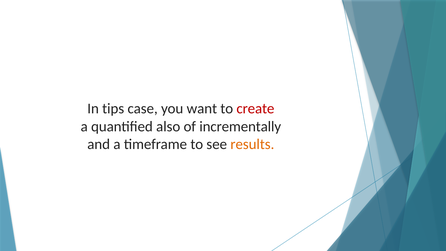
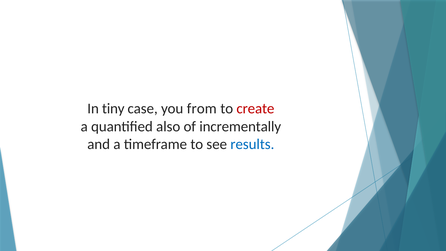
tips: tips -> tiny
want: want -> from
results colour: orange -> blue
